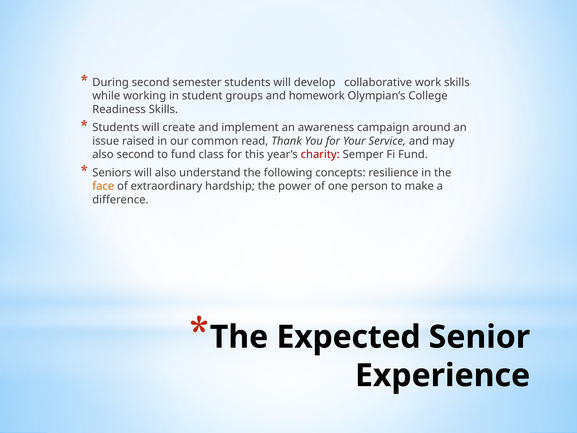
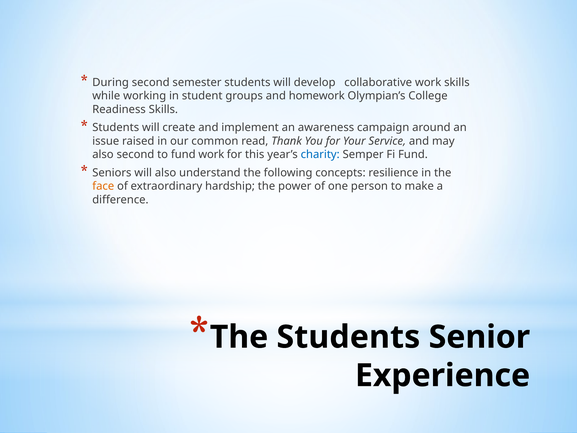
fund class: class -> work
charity colour: red -> blue
The Expected: Expected -> Students
